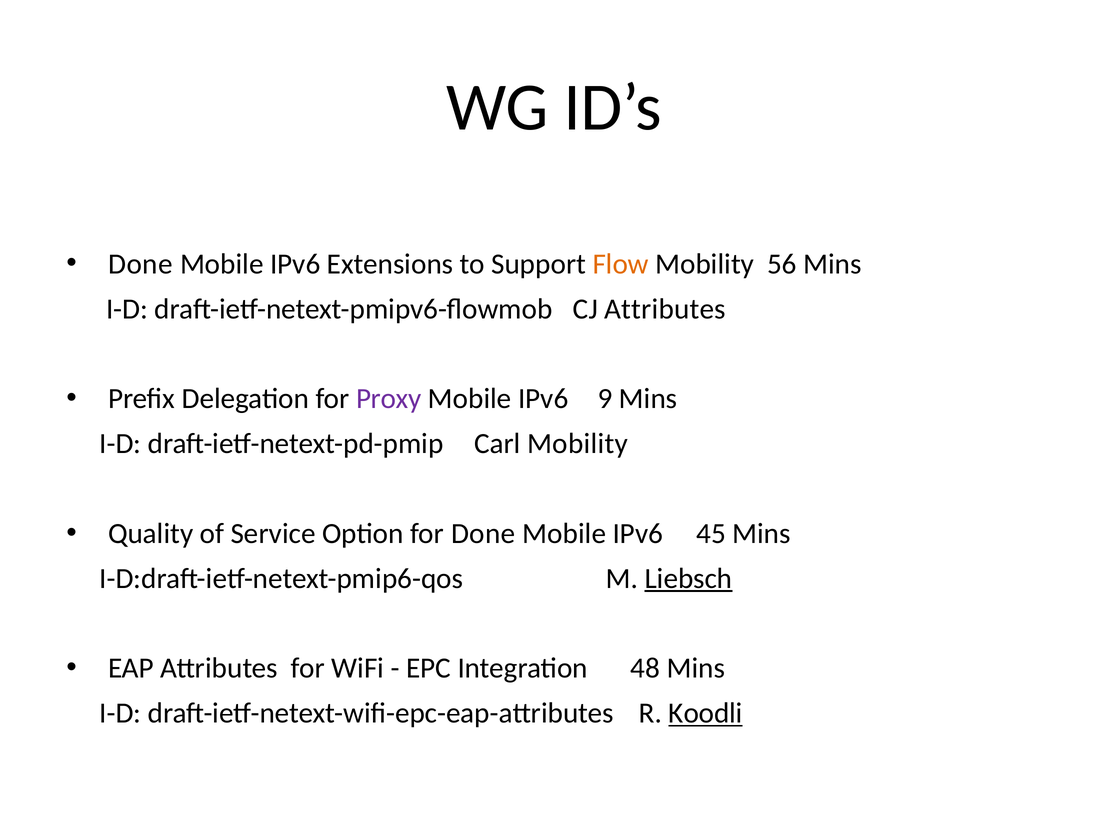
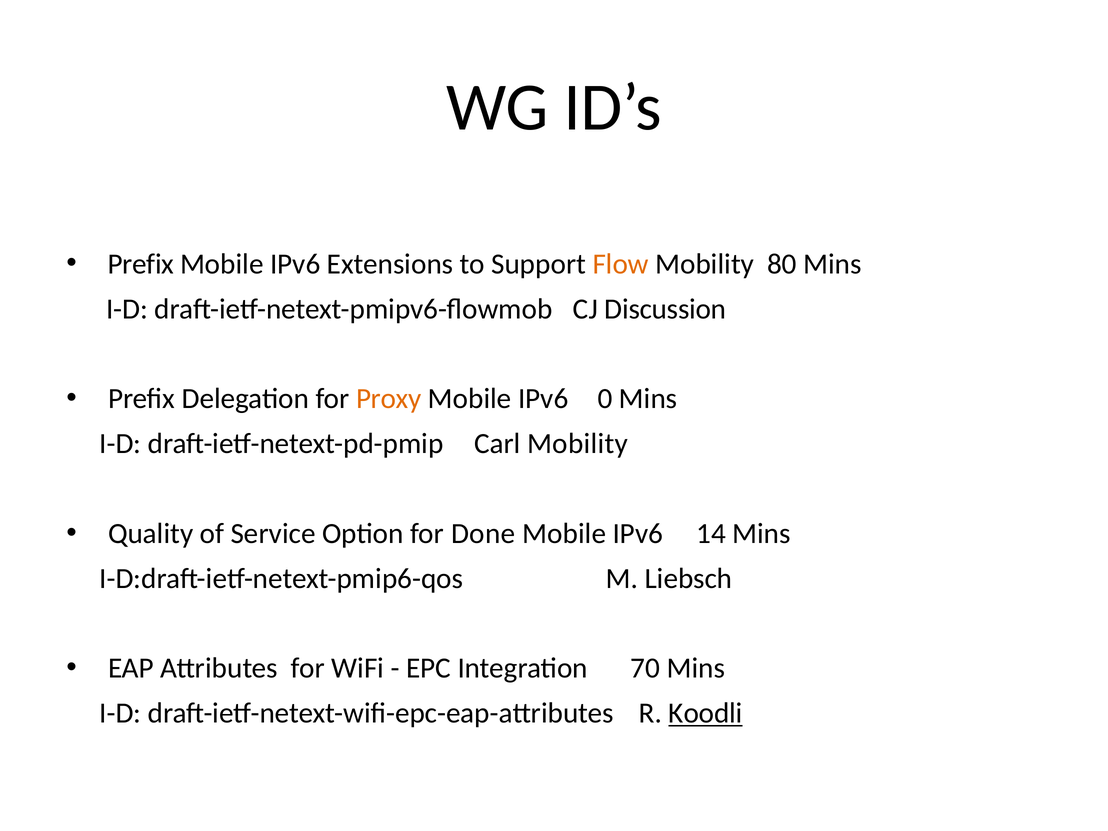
Done at (141, 264): Done -> Prefix
56: 56 -> 80
CJ Attributes: Attributes -> Discussion
Proxy colour: purple -> orange
9: 9 -> 0
45: 45 -> 14
Liebsch underline: present -> none
48: 48 -> 70
